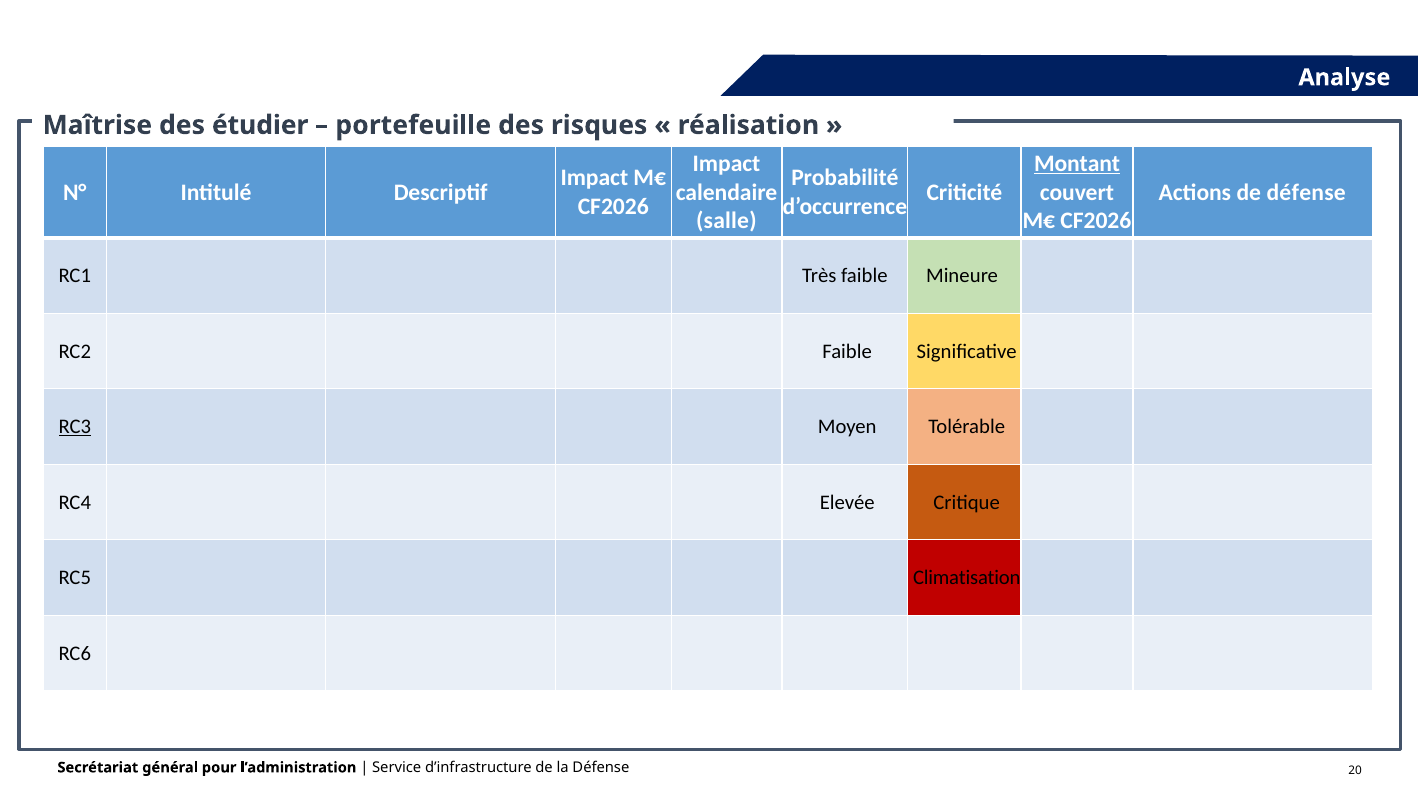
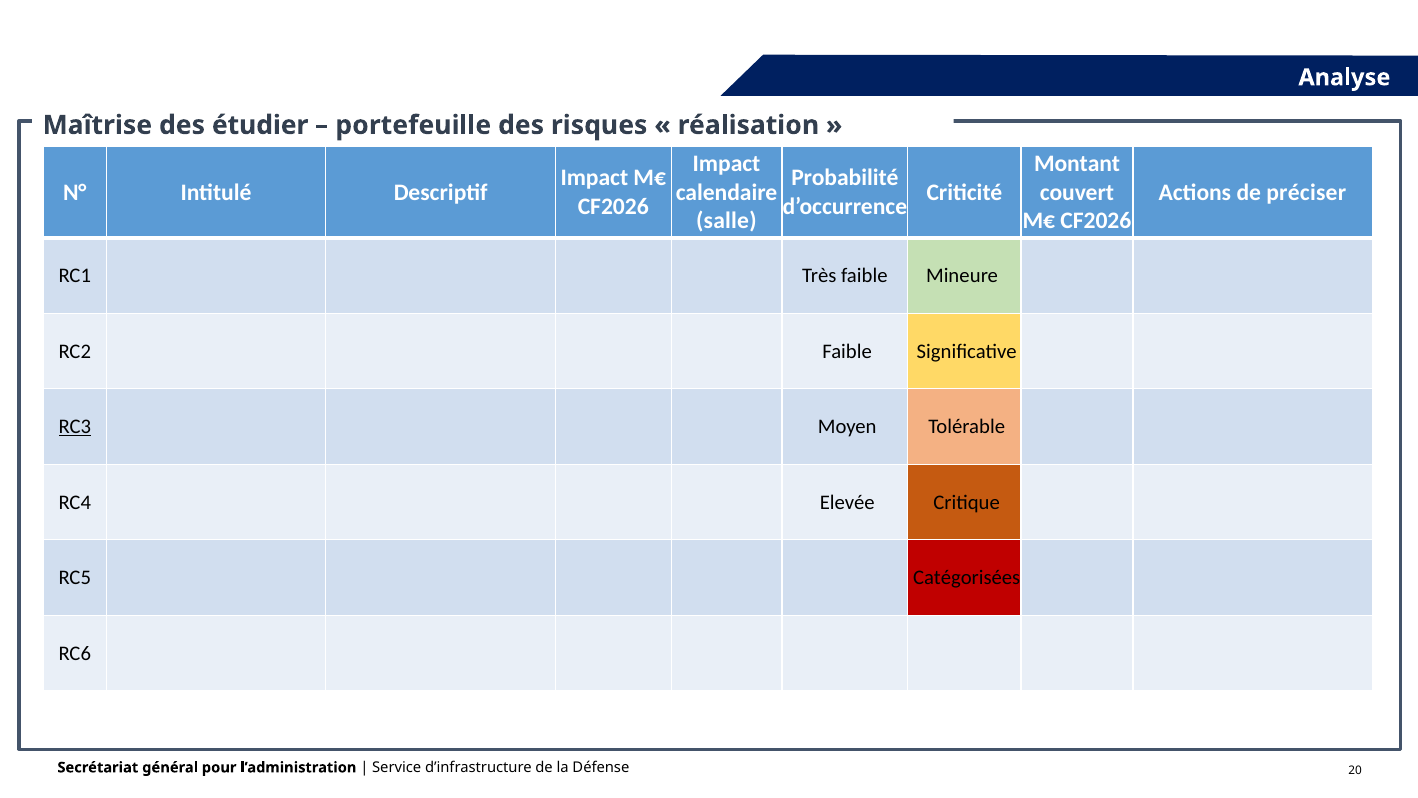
Montant underline: present -> none
de défense: défense -> préciser
Climatisation: Climatisation -> Catégorisées
